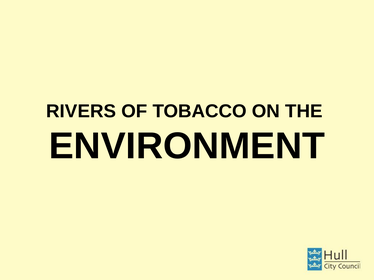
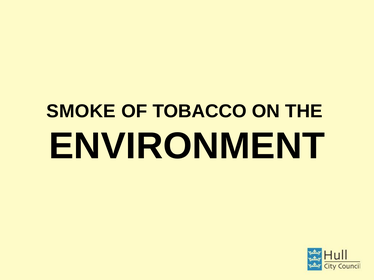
RIVERS: RIVERS -> SMOKE
